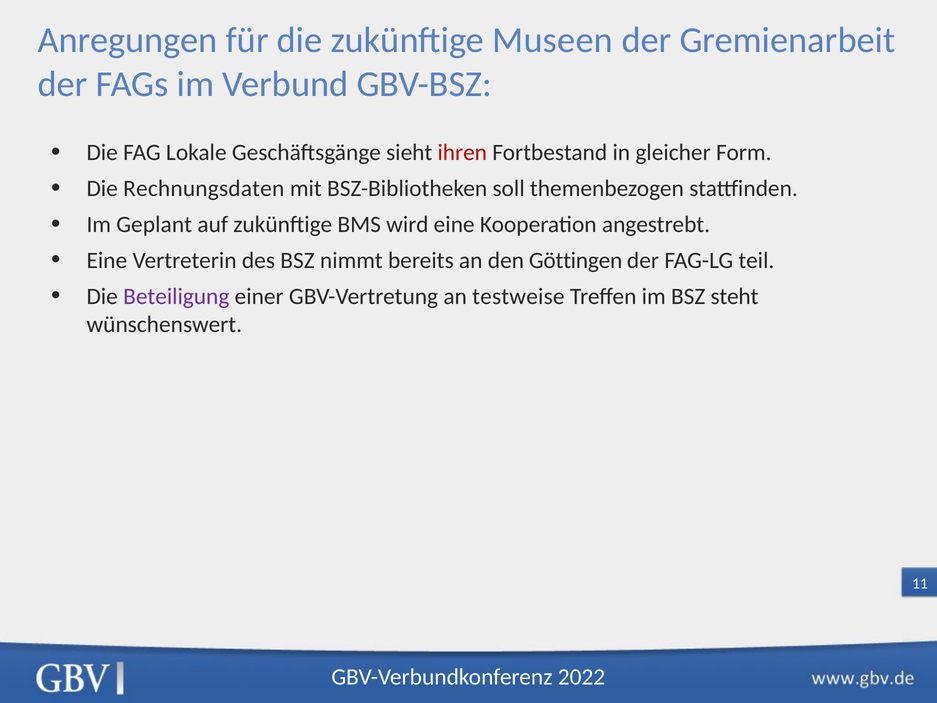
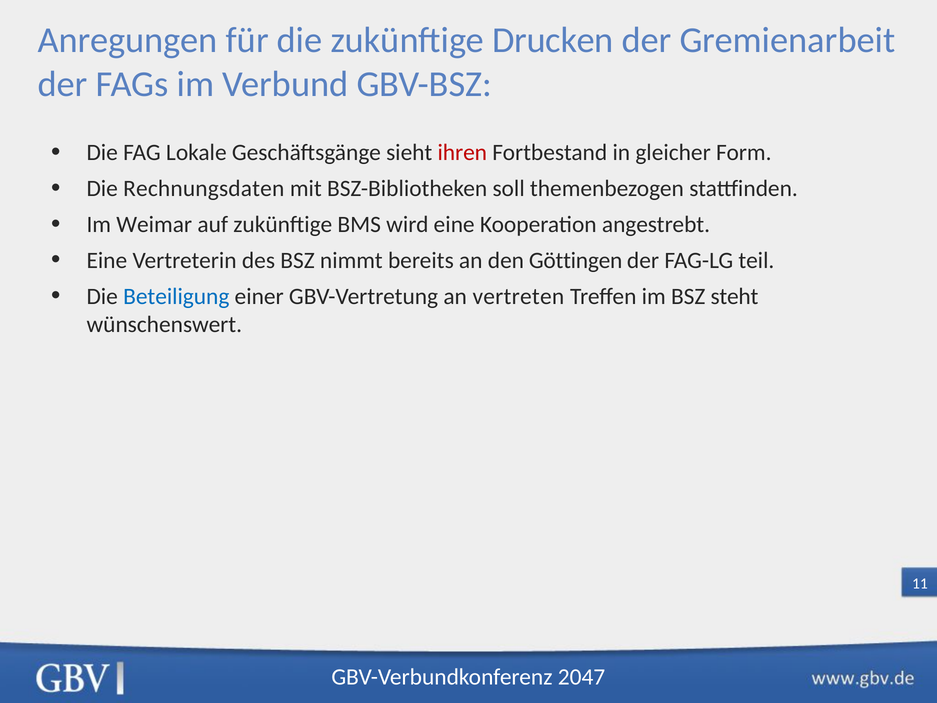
Museen: Museen -> Drucken
Geplant: Geplant -> Weimar
Beteiligung colour: purple -> blue
testweise: testweise -> vertreten
2022: 2022 -> 2047
